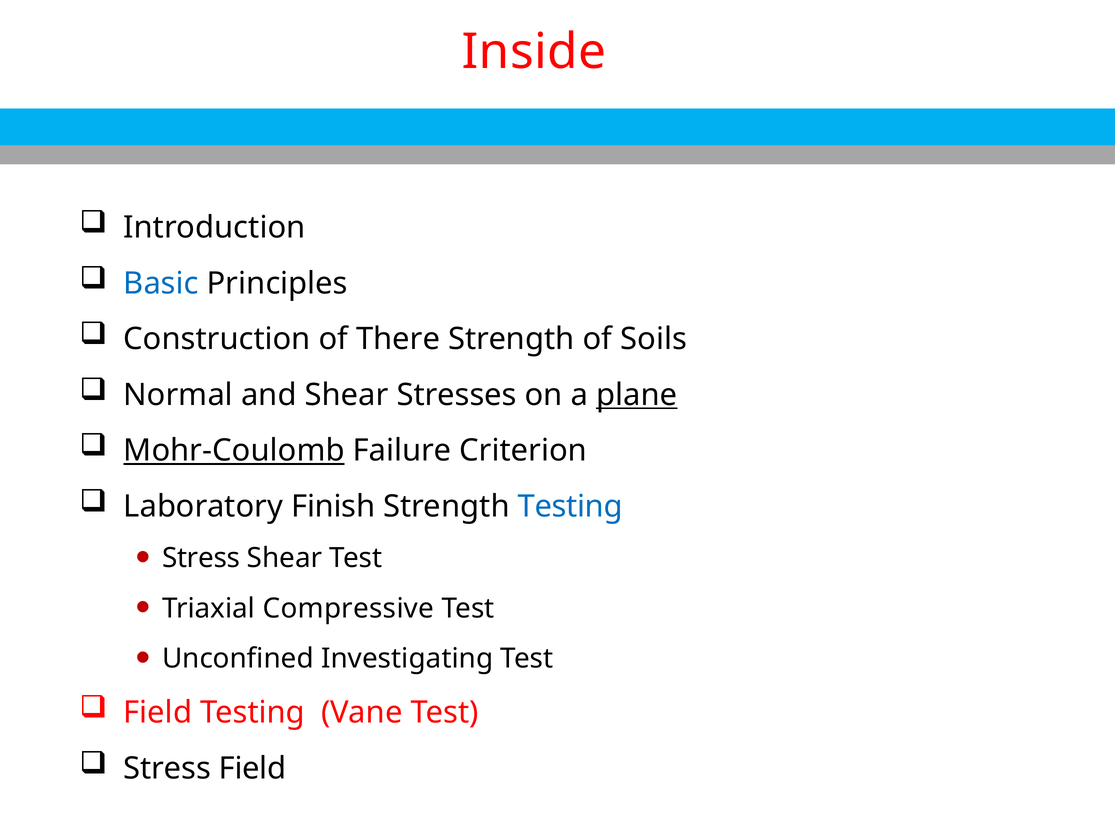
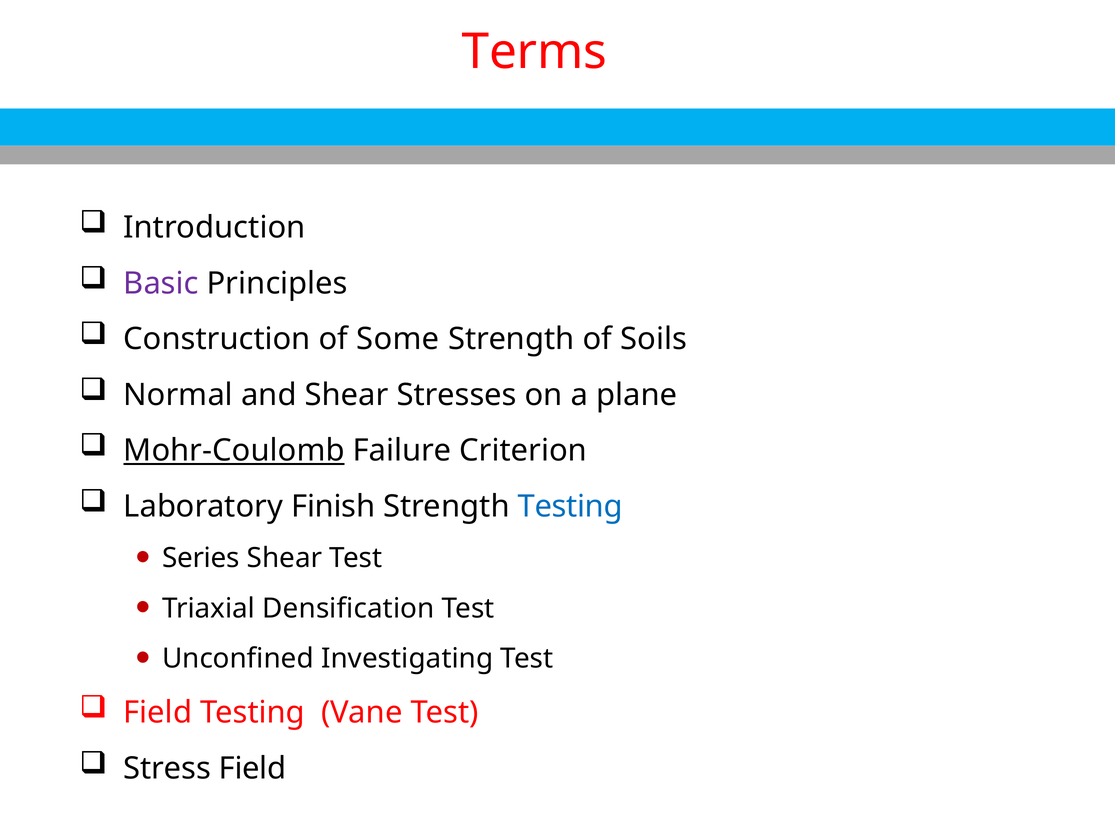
Inside: Inside -> Terms
Basic colour: blue -> purple
There: There -> Some
plane underline: present -> none
Stress at (201, 558): Stress -> Series
Compressive: Compressive -> Densification
